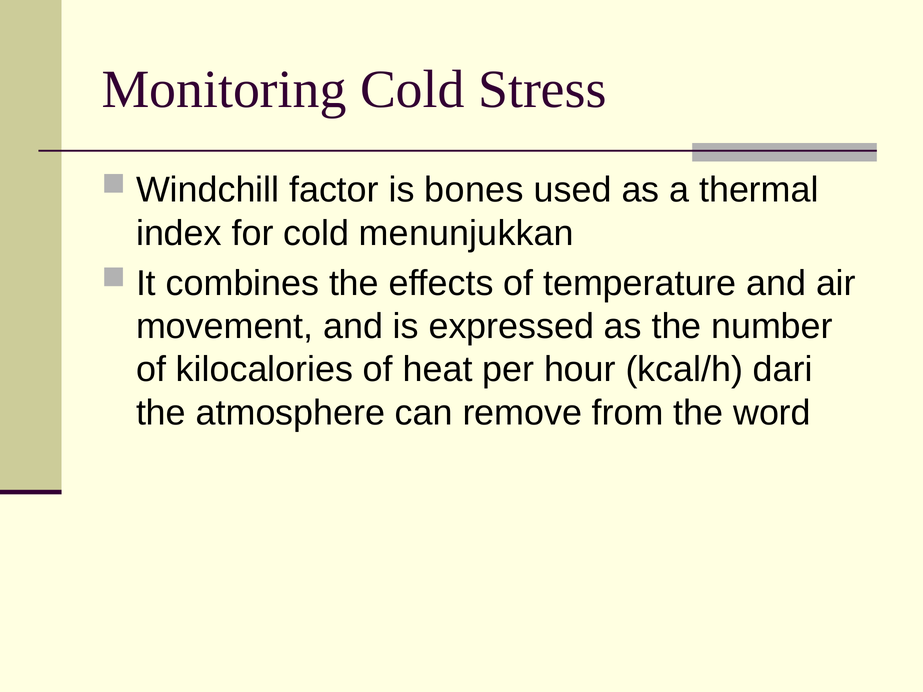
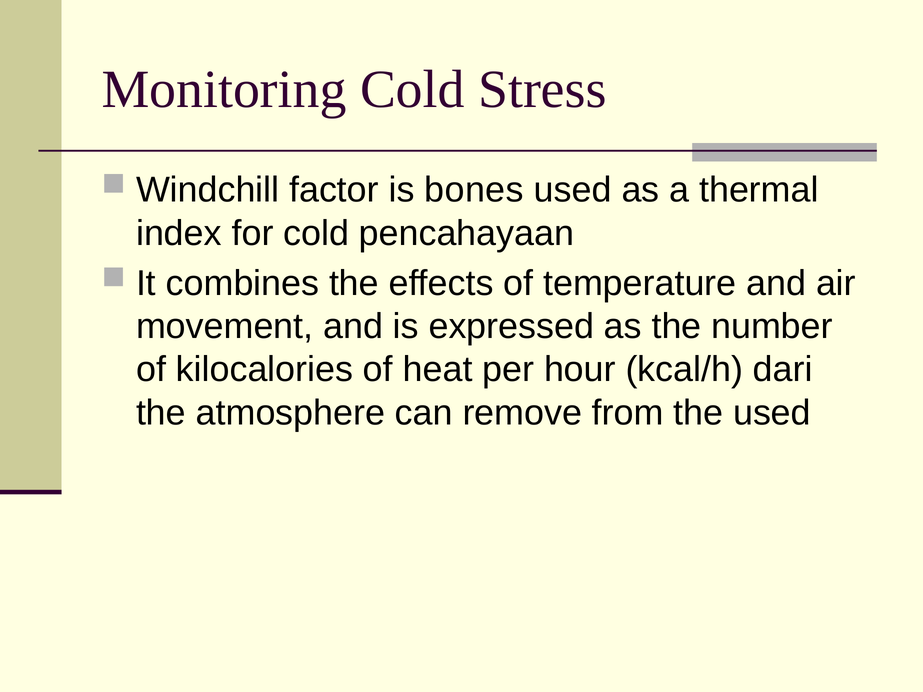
menunjukkan: menunjukkan -> pencahayaan
the word: word -> used
